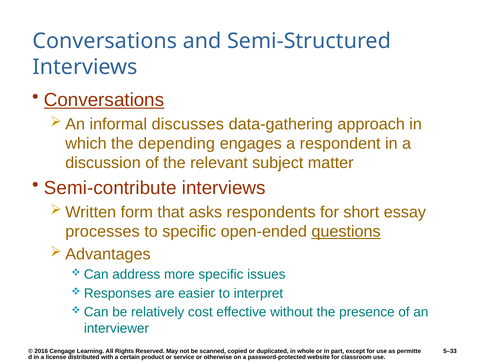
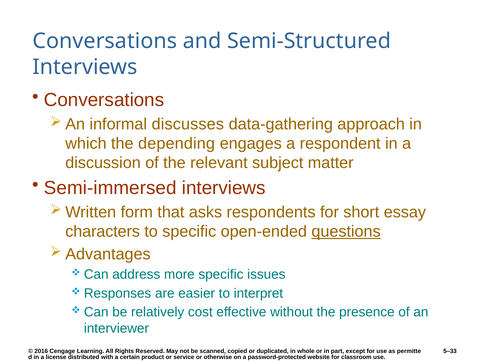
Conversations at (104, 100) underline: present -> none
Semi-contribute: Semi-contribute -> Semi-immersed
processes: processes -> characters
